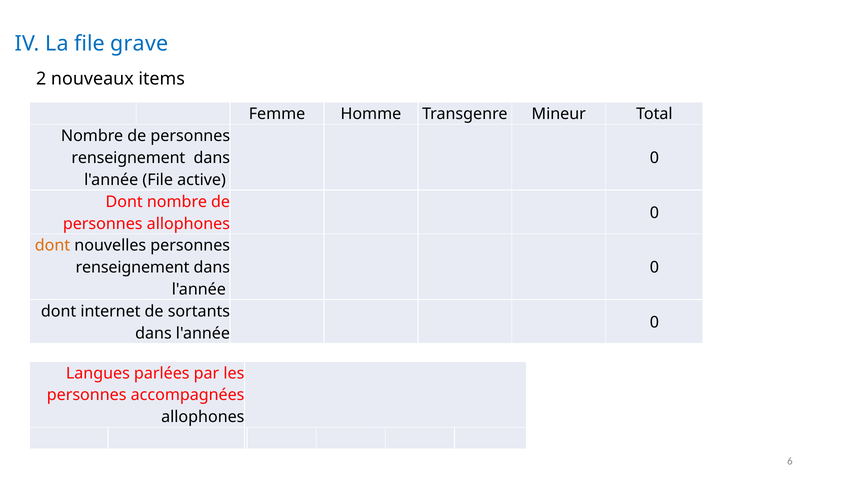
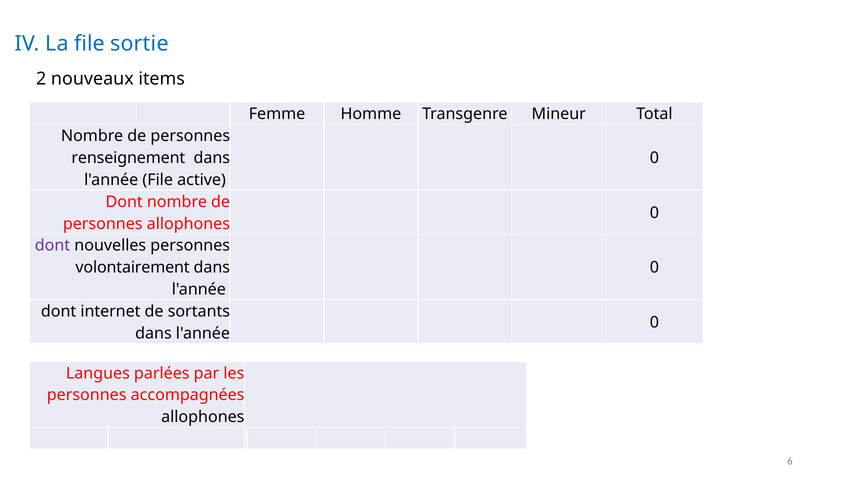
grave: grave -> sortie
dont at (52, 245) colour: orange -> purple
renseignement at (133, 267): renseignement -> volontairement
